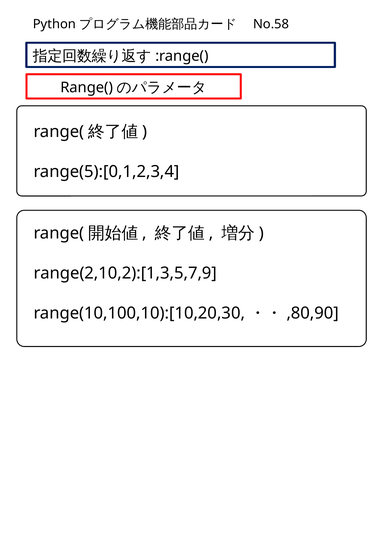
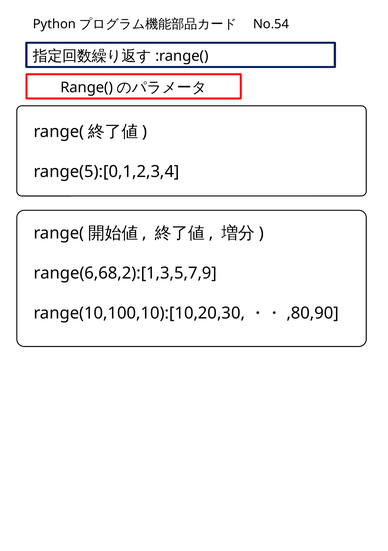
No.58: No.58 -> No.54
range(2,10,2):[1,3,5,7,9: range(2,10,2):[1,3,5,7,9 -> range(6,68,2):[1,3,5,7,9
